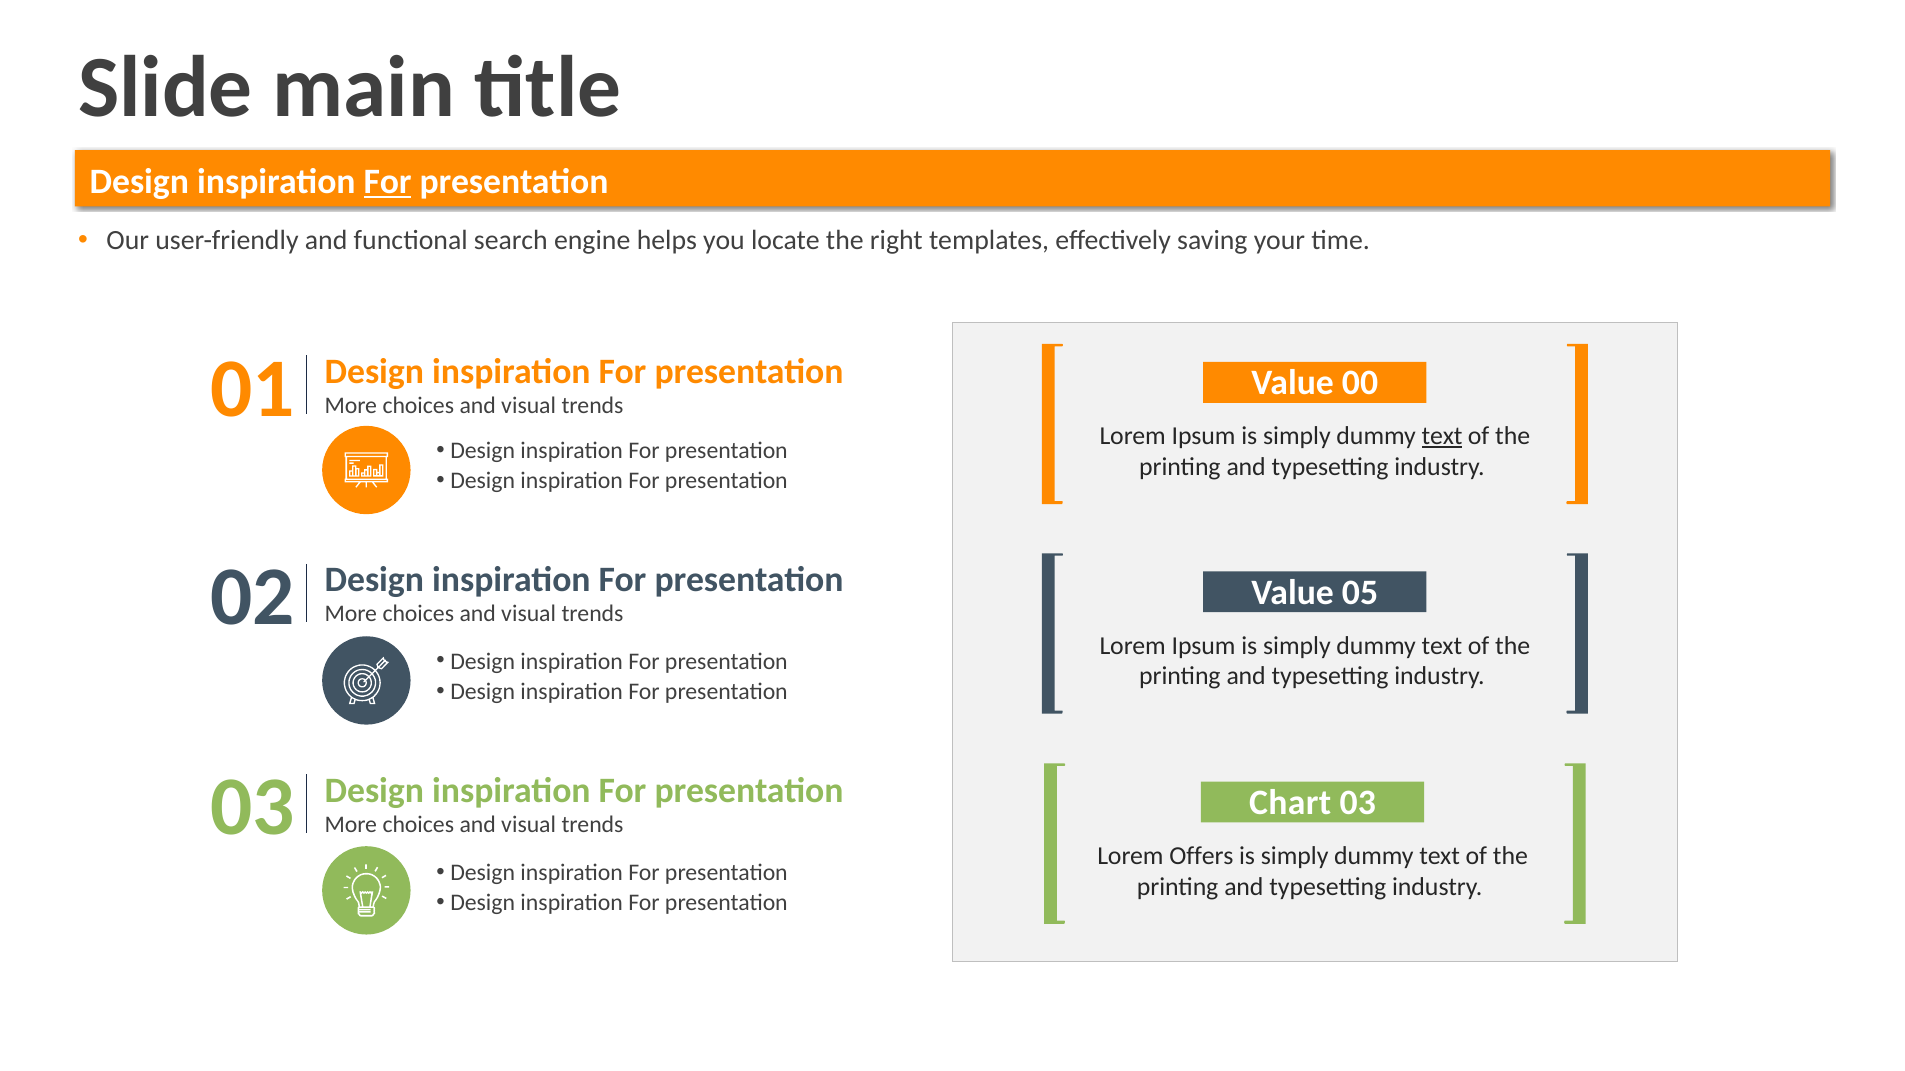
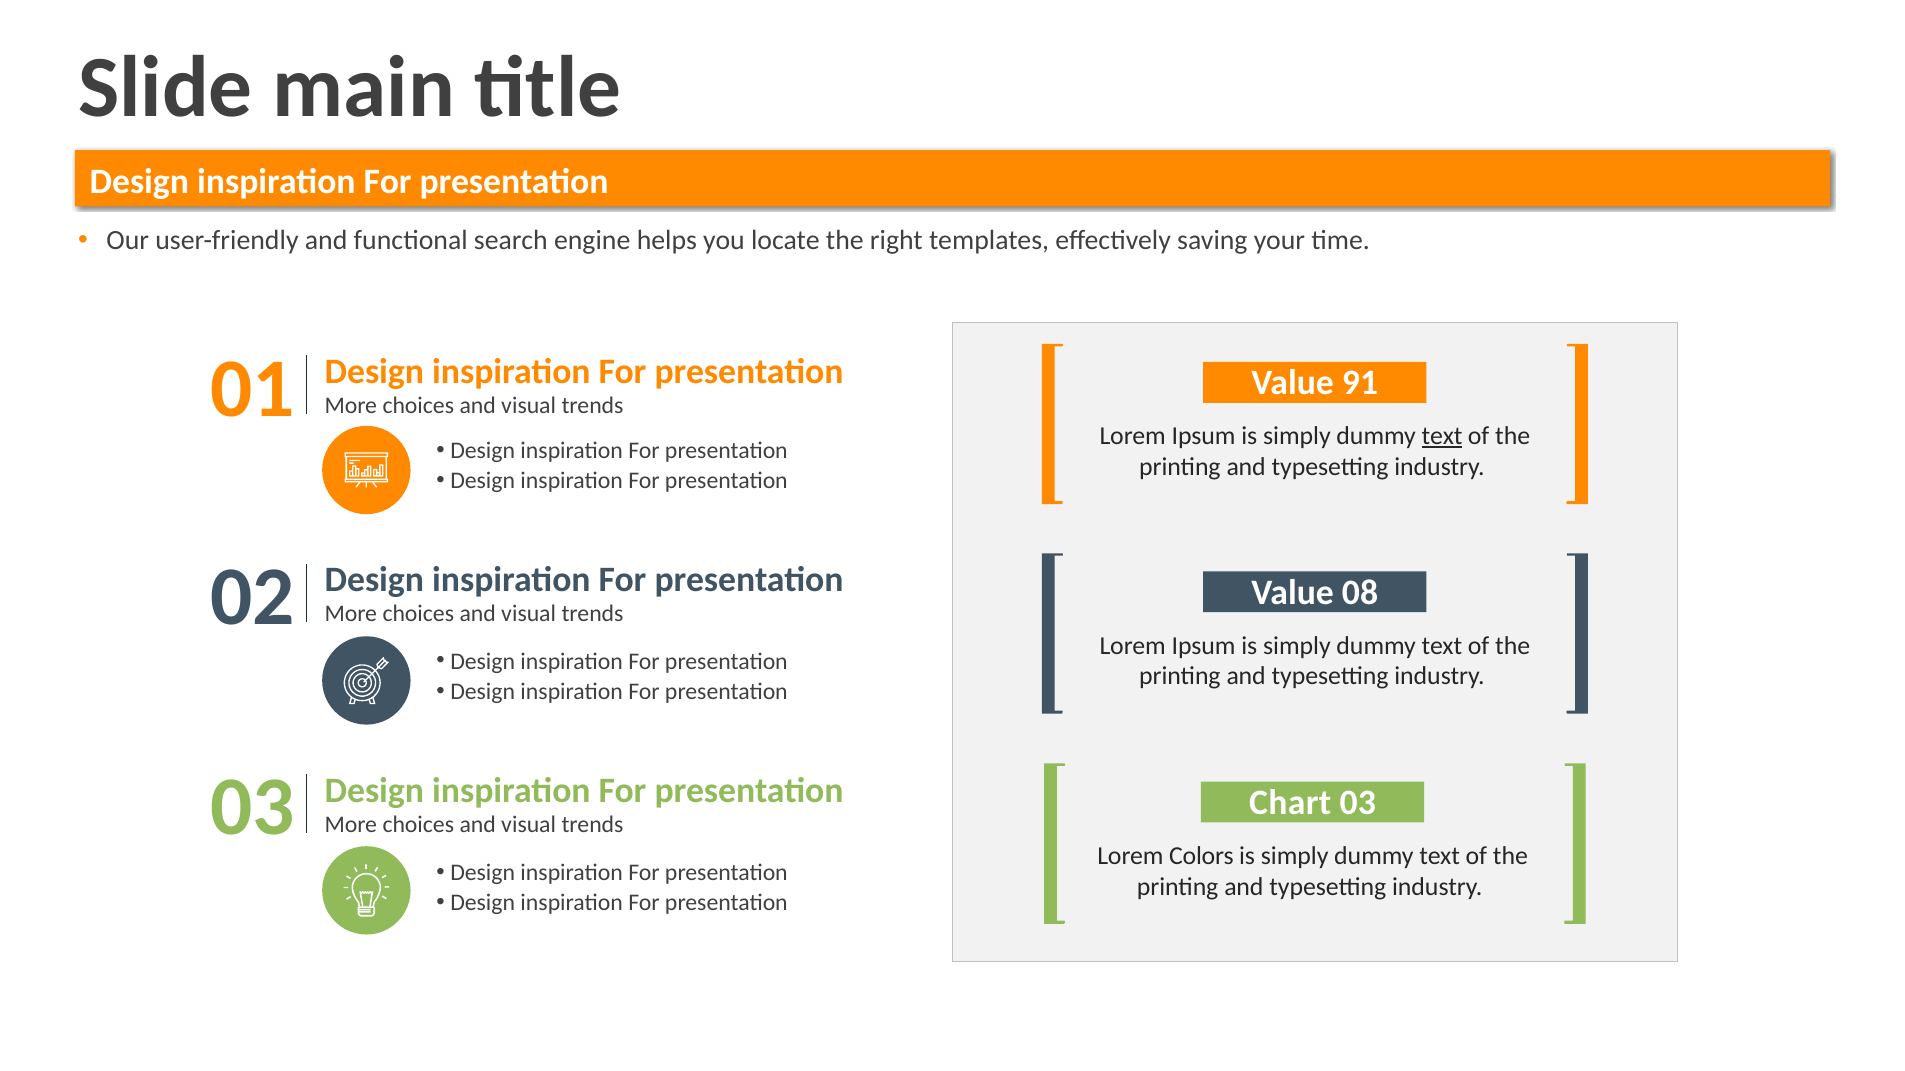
For at (388, 182) underline: present -> none
00: 00 -> 91
05: 05 -> 08
Offers: Offers -> Colors
